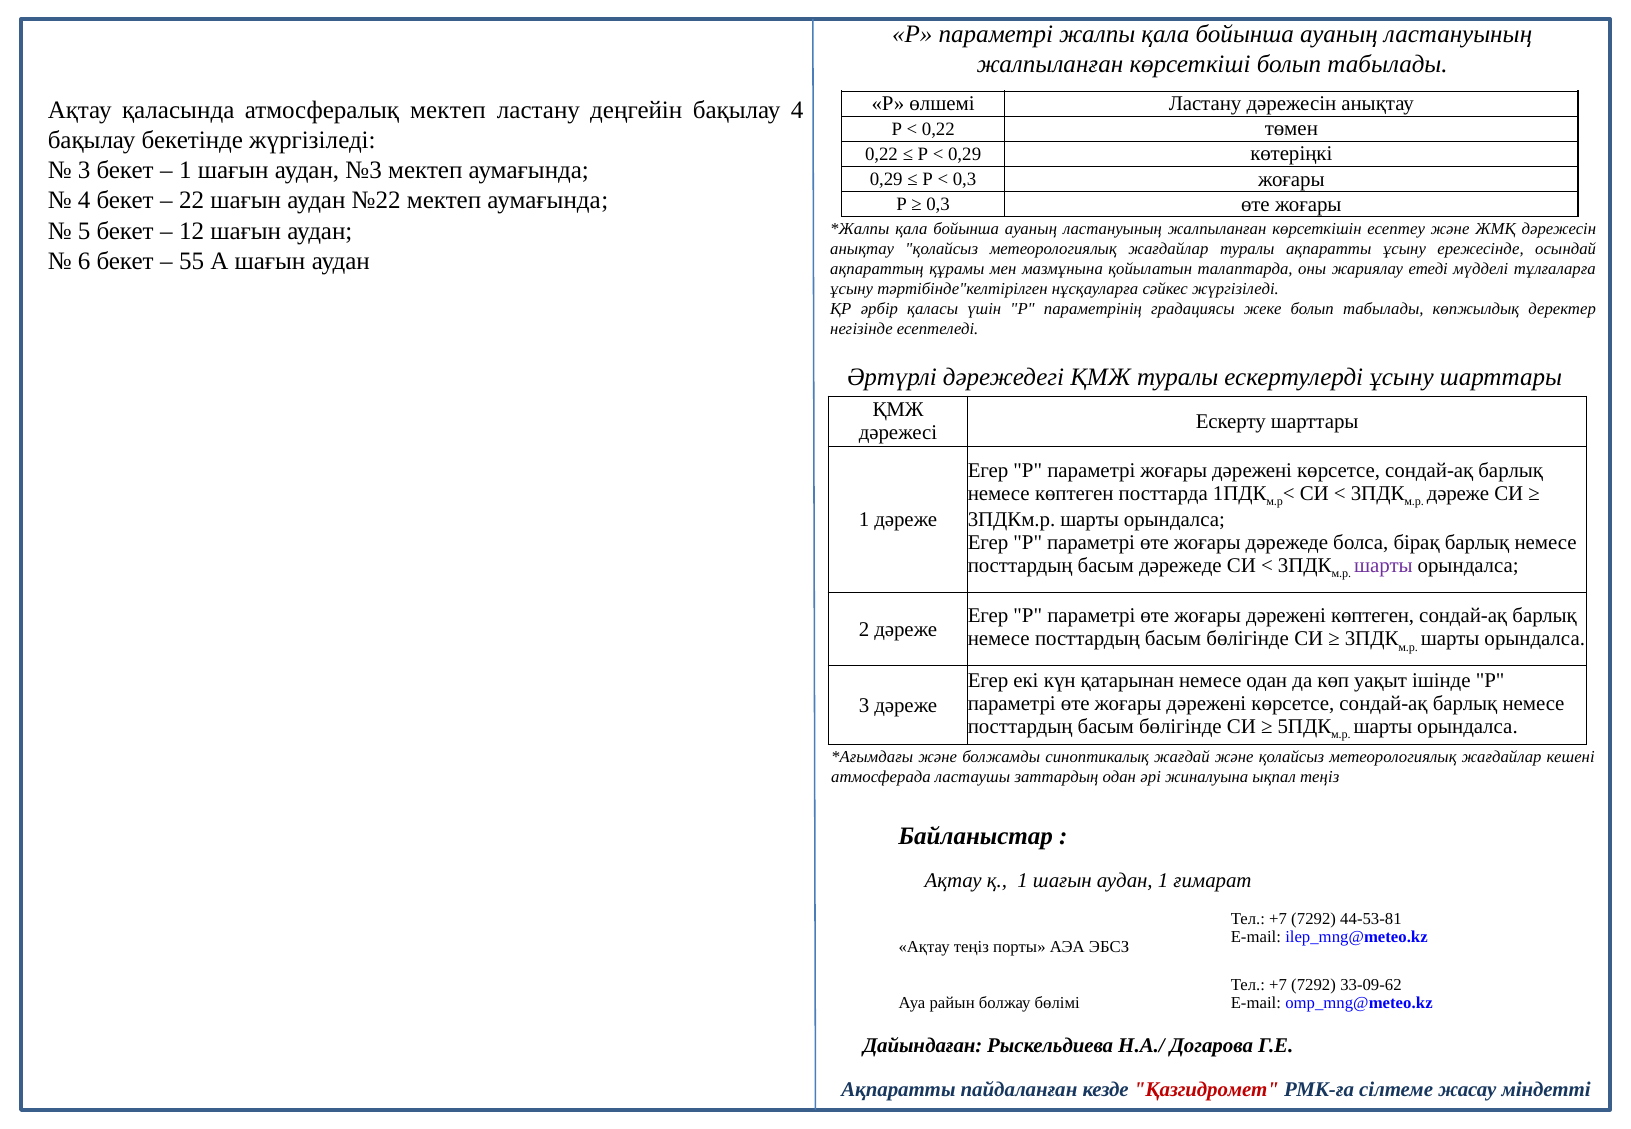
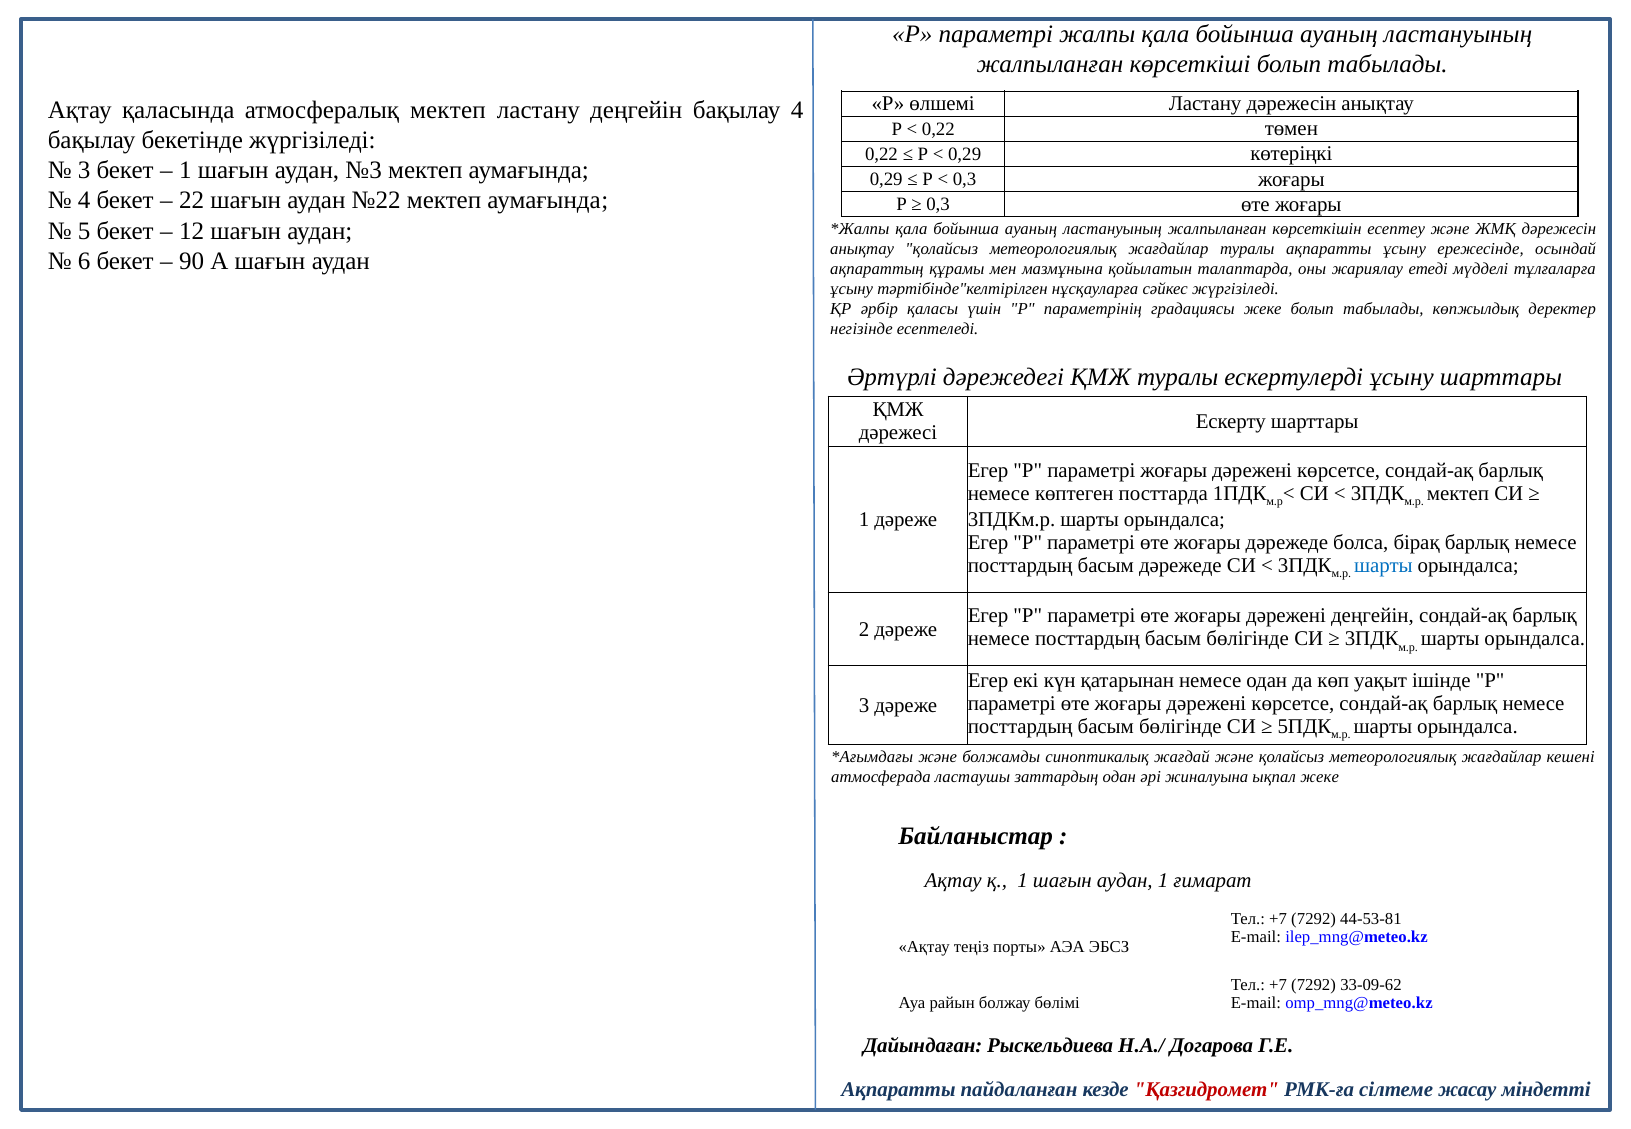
55: 55 -> 90
дәреже at (1458, 493): дәреже -> мектеп
шарты at (1383, 566) colour: purple -> blue
дәрежені көптеген: көптеген -> деңгейін
ықпал теңіз: теңіз -> жеке
